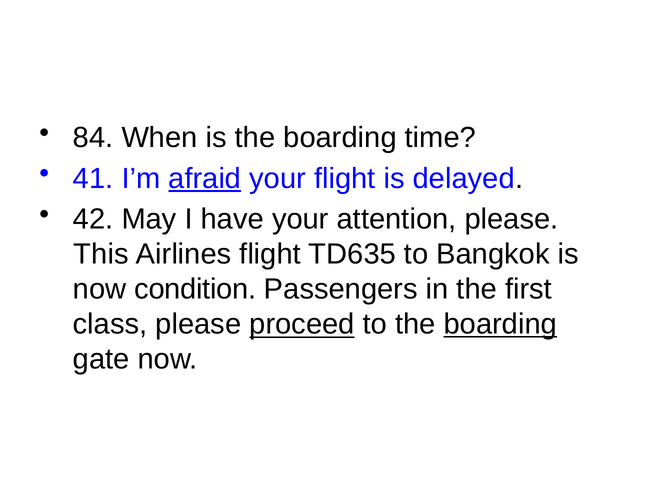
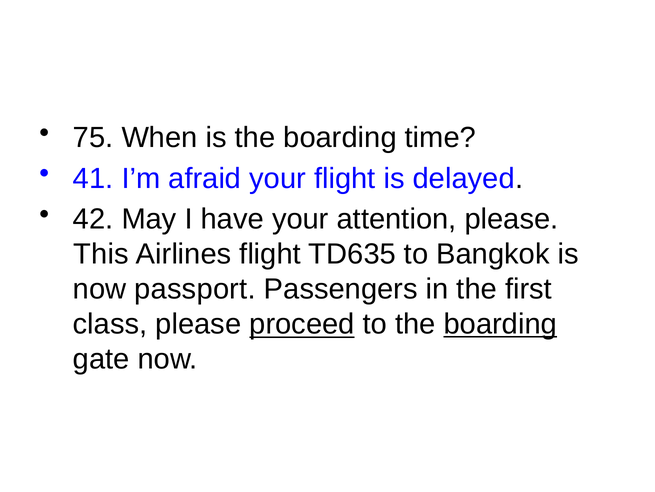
84: 84 -> 75
afraid underline: present -> none
condition: condition -> passport
